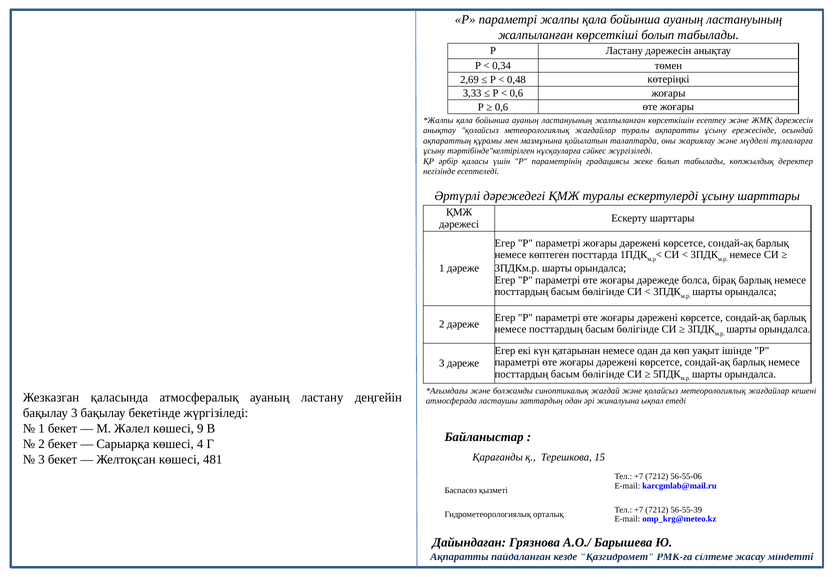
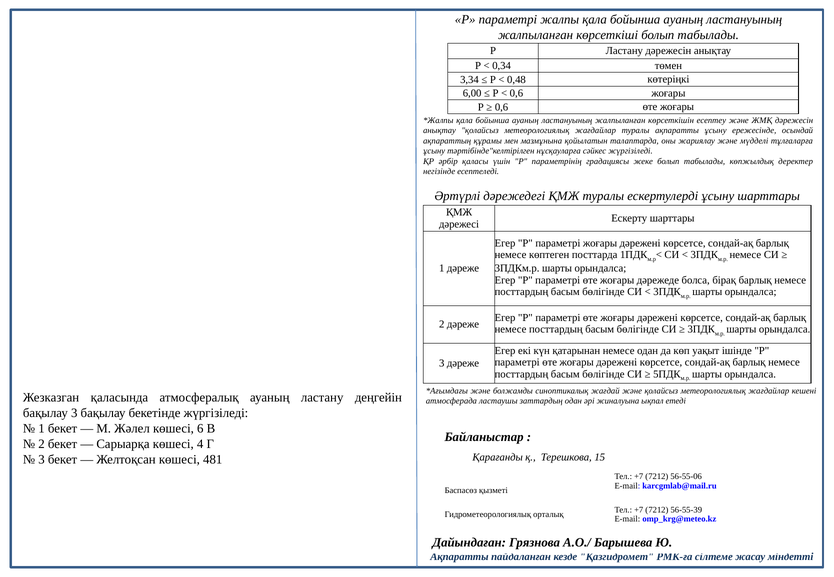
2,69: 2,69 -> 3,34
3,33: 3,33 -> 6,00
9: 9 -> 6
